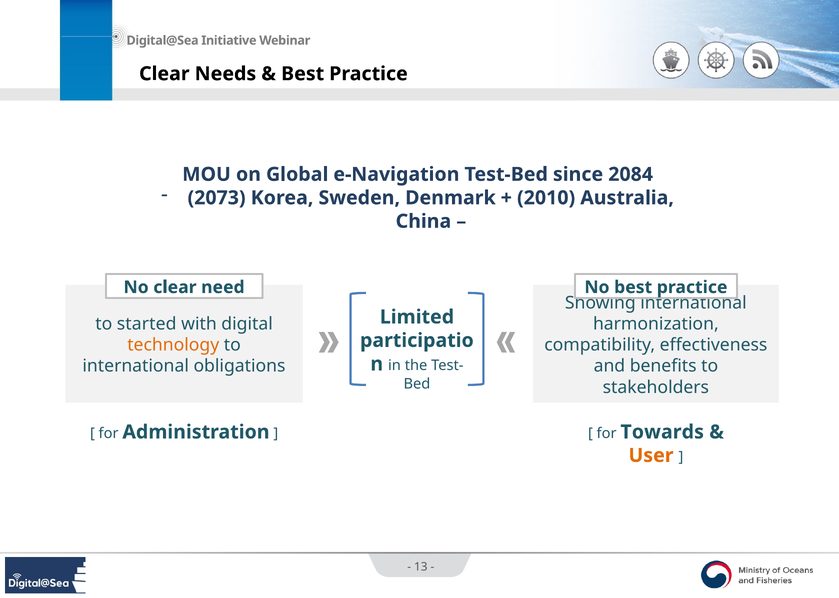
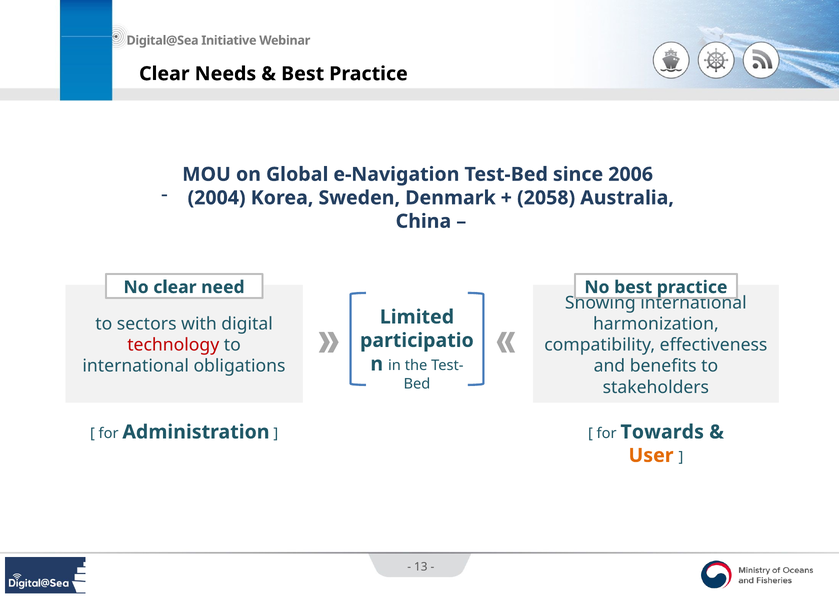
2084: 2084 -> 2006
2073: 2073 -> 2004
2010: 2010 -> 2058
started: started -> sectors
technology colour: orange -> red
